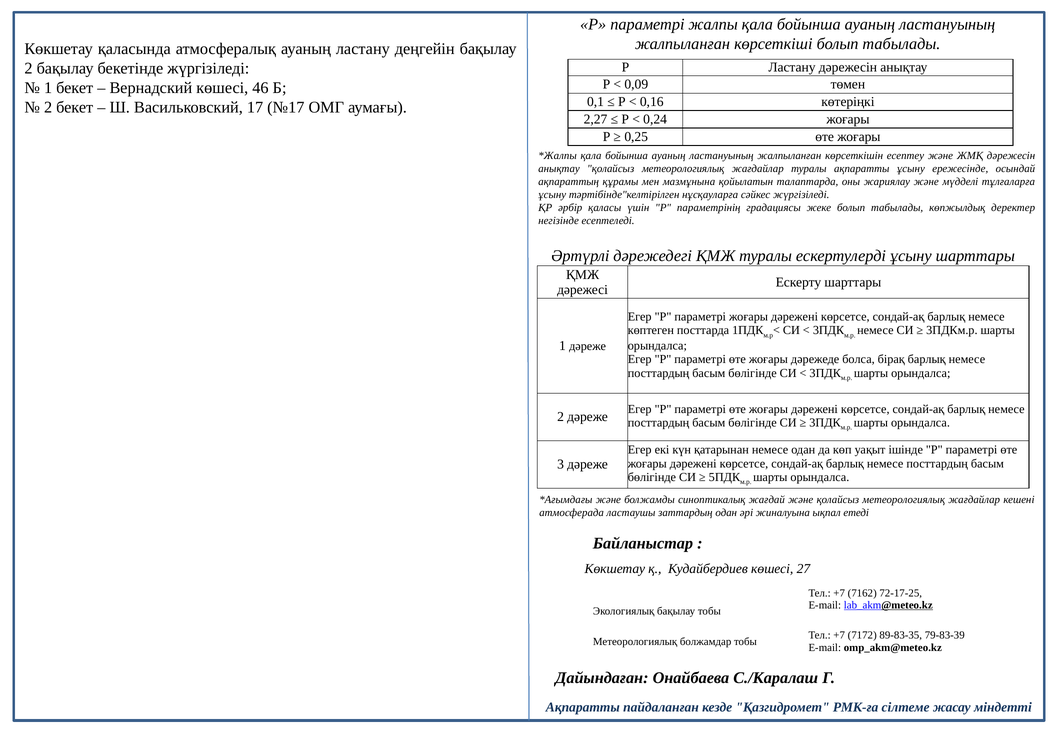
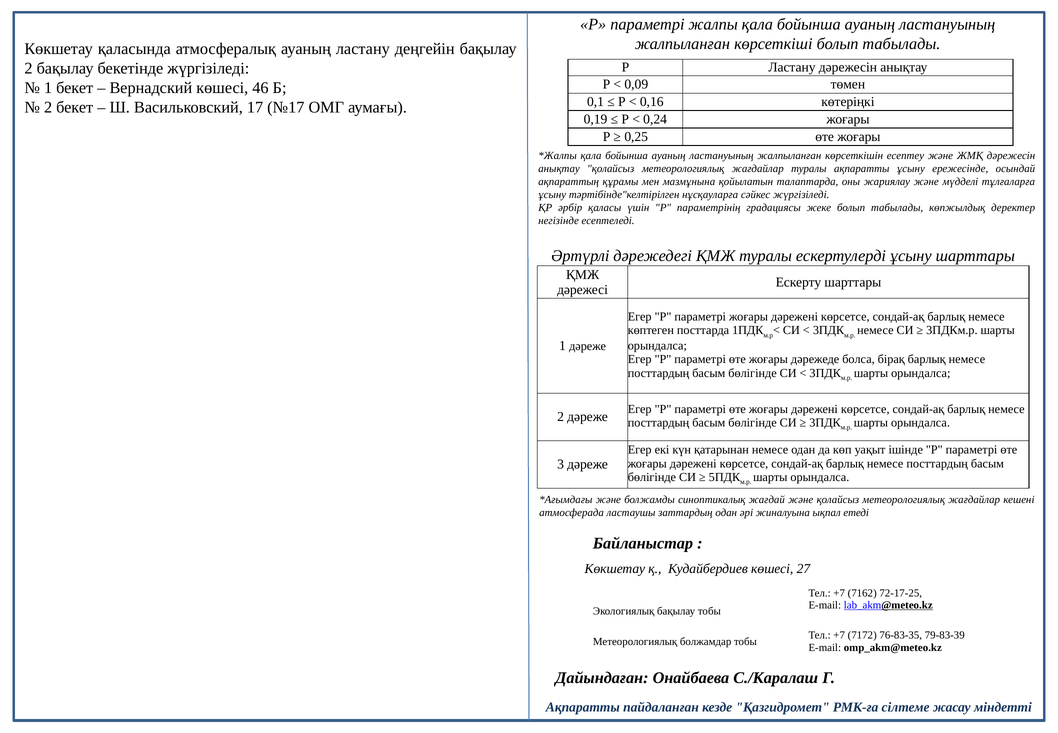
2,27: 2,27 -> 0,19
89-83-35: 89-83-35 -> 76-83-35
